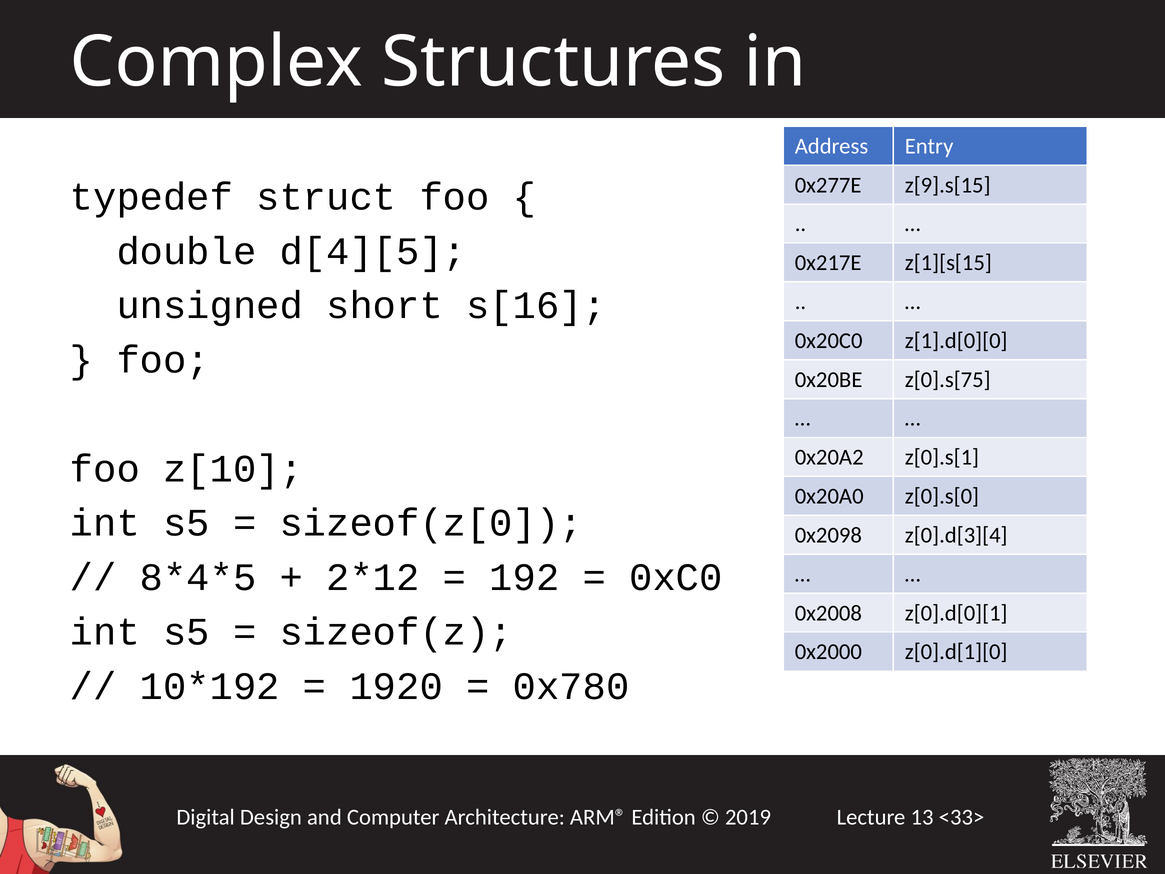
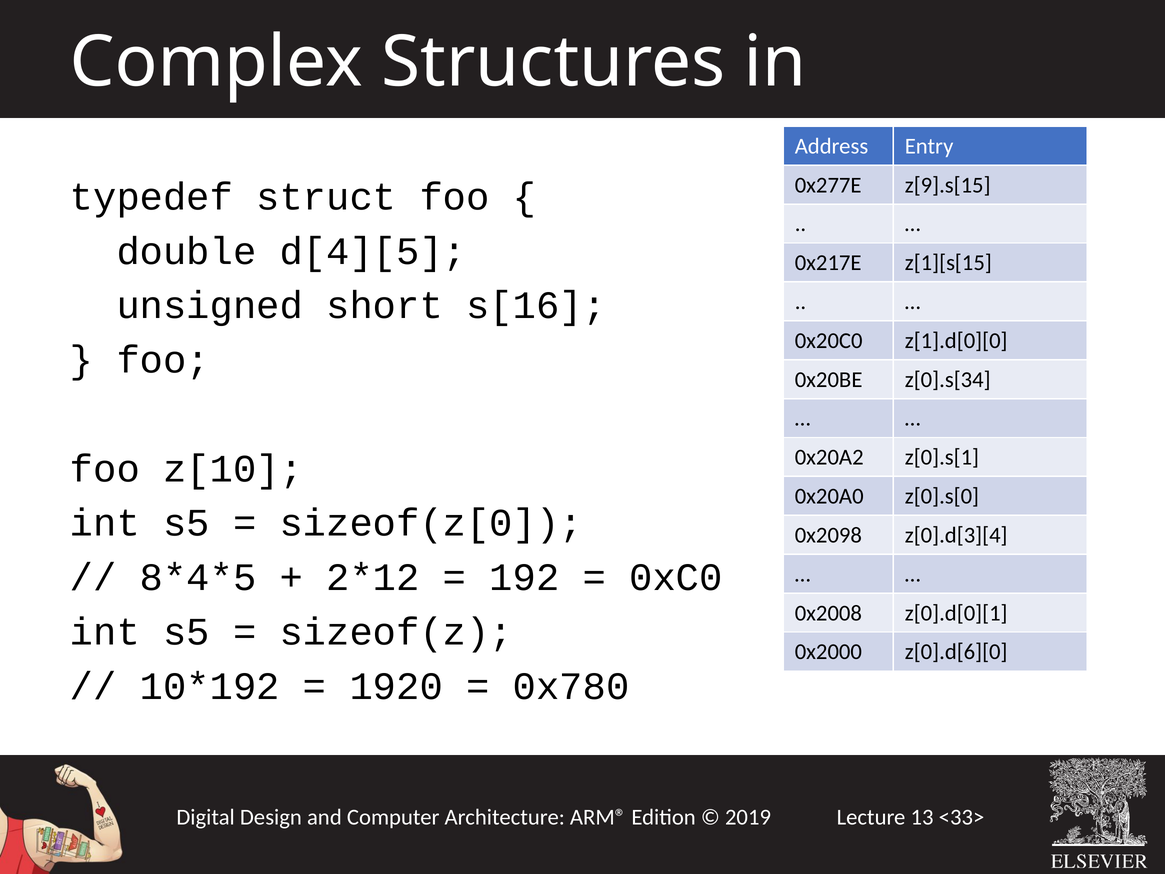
z[0].s[75: z[0].s[75 -> z[0].s[34
z[0].d[1][0: z[0].d[1][0 -> z[0].d[6][0
